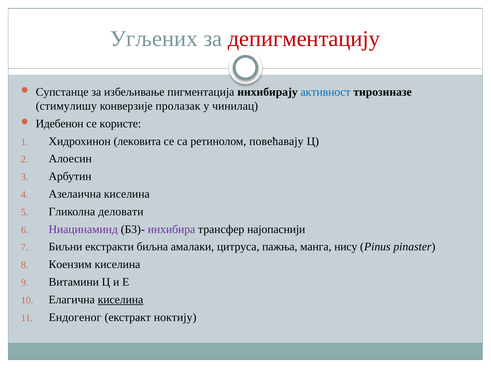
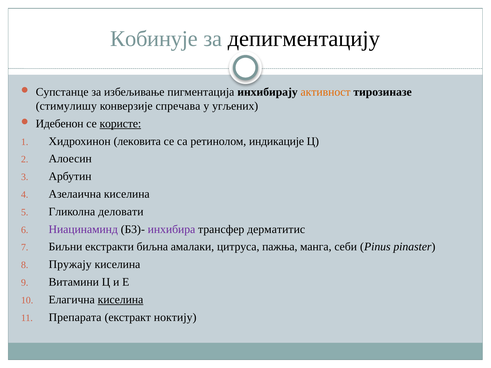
Угљених: Угљених -> Кобинује
депигментацију colour: red -> black
активност colour: blue -> orange
пролазак: пролазак -> спречава
чинилац: чинилац -> угљених
користе underline: none -> present
повећавају: повећавају -> индикације
најопаснији: најопаснији -> дерматитис
нису: нису -> себи
Коензим: Коензим -> Пружају
Ендогеног: Ендогеног -> Препарата
